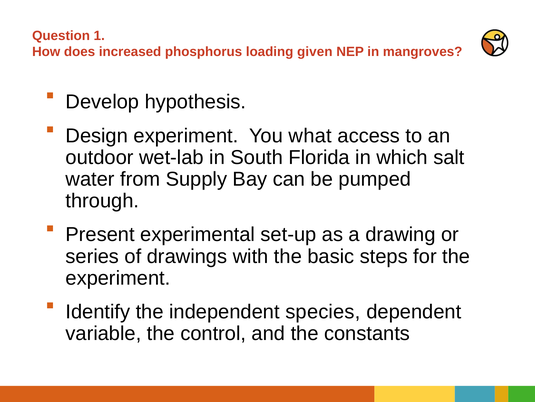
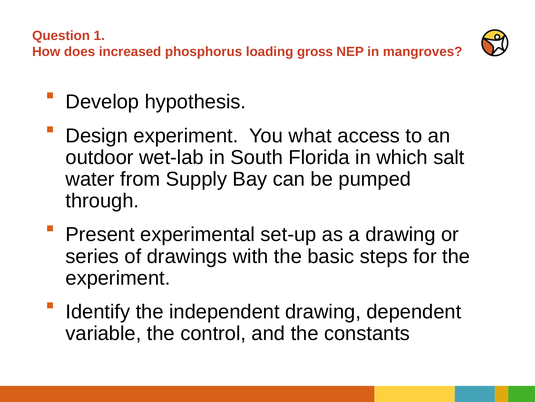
given: given -> gross
independent species: species -> drawing
